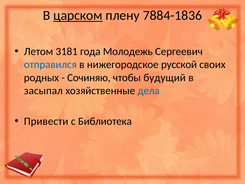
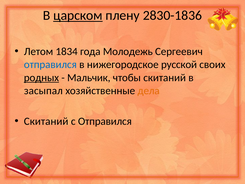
7884-1836: 7884-1836 -> 2830-1836
3181: 3181 -> 1834
родных underline: none -> present
Сочиняю: Сочиняю -> Мальчик
чтобы будущий: будущий -> скитаний
дела colour: blue -> orange
Привести at (46, 121): Привести -> Скитаний
с Библиотека: Библиотека -> Отправился
